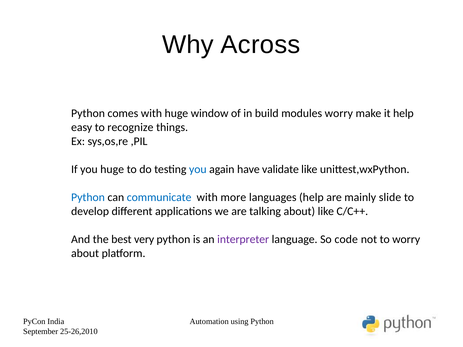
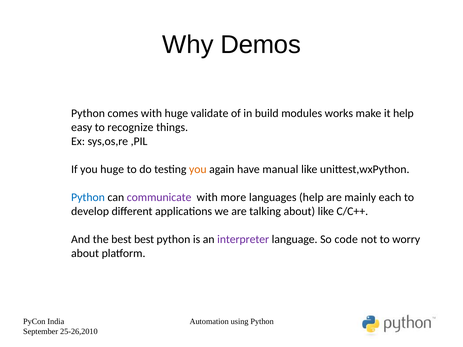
Across: Across -> Demos
window: window -> validate
modules worry: worry -> works
you at (198, 170) colour: blue -> orange
validate: validate -> manual
communicate colour: blue -> purple
slide: slide -> each
best very: very -> best
